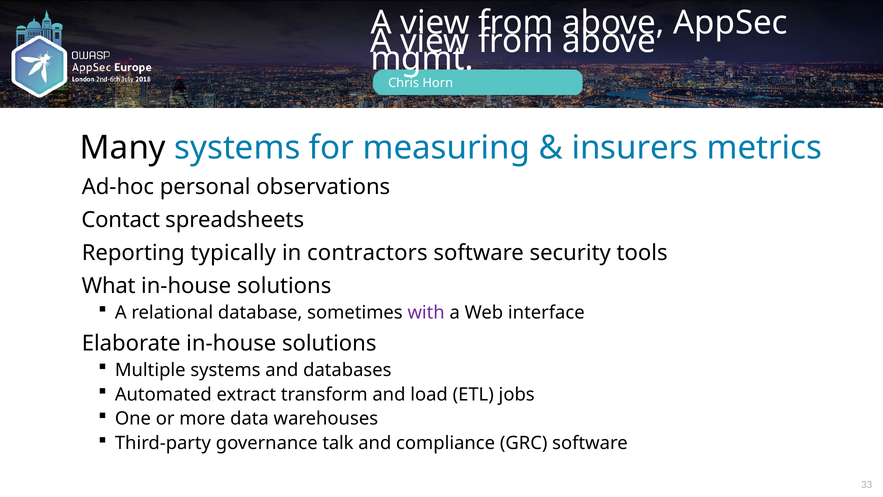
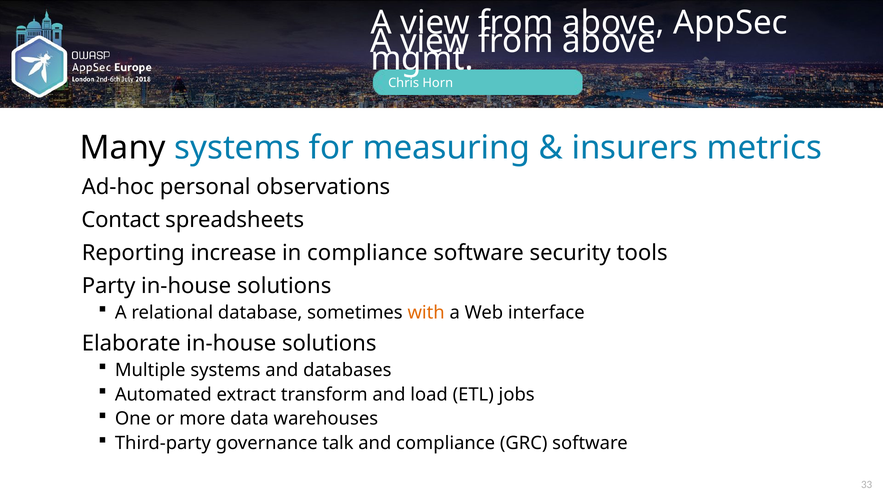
typically: typically -> increase
in contractors: contractors -> compliance
What: What -> Party
with colour: purple -> orange
